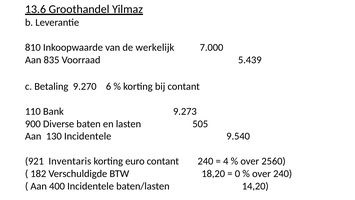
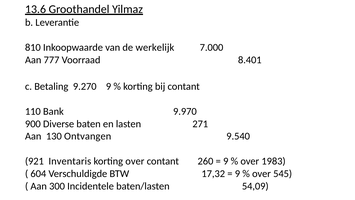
835: 835 -> 777
5.439: 5.439 -> 8.401
9.270 6: 6 -> 9
9.273: 9.273 -> 9.970
505: 505 -> 271
130 Incidentele: Incidentele -> Ontvangen
korting euro: euro -> over
contant 240: 240 -> 260
4 at (226, 161): 4 -> 9
2560: 2560 -> 1983
182: 182 -> 604
18,20: 18,20 -> 17,32
0 at (237, 173): 0 -> 9
over 240: 240 -> 545
400: 400 -> 300
14,20: 14,20 -> 54,09
